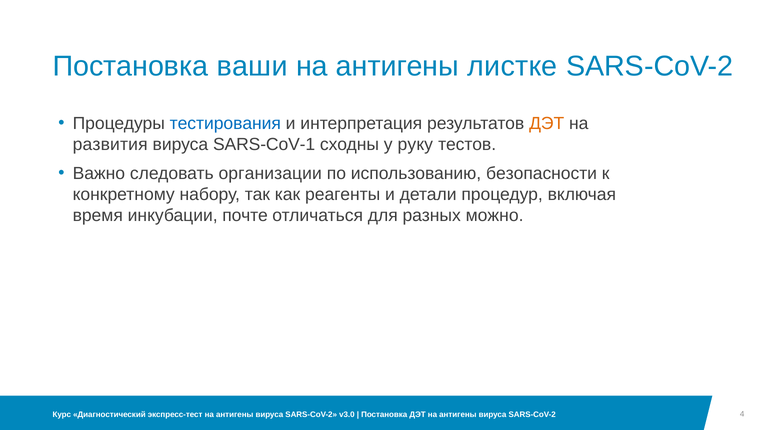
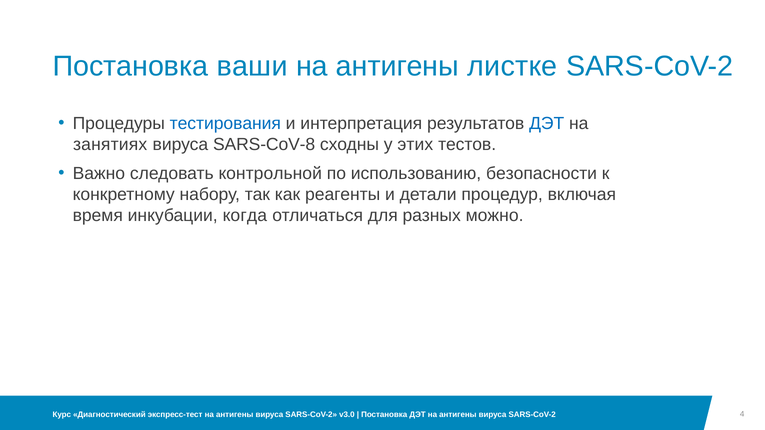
ДЭТ at (547, 124) colour: orange -> blue
развития: развития -> занятиях
SARS-CoV-1: SARS-CoV-1 -> SARS-CoV-8
руку: руку -> этих
организации: организации -> контрольной
почте: почте -> когда
